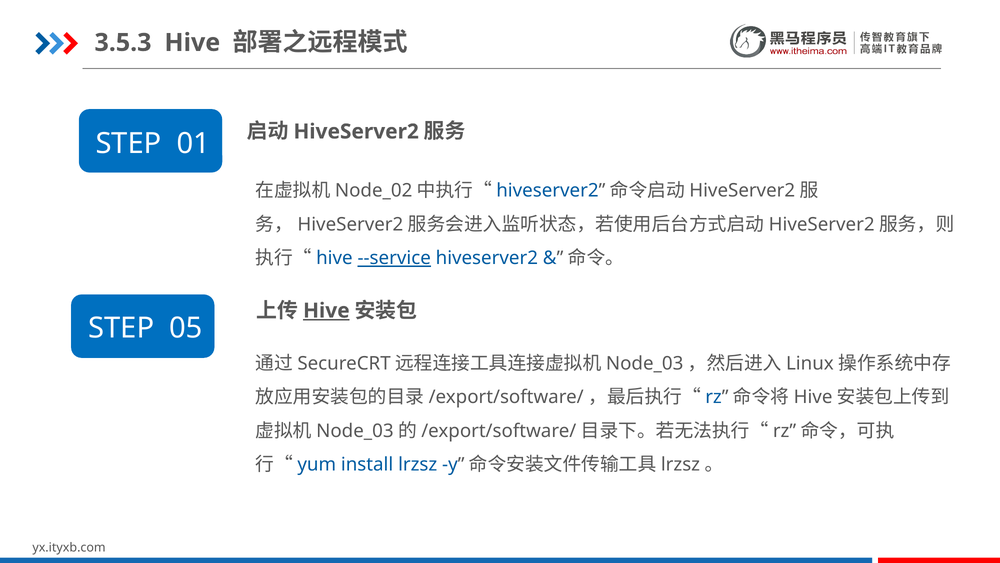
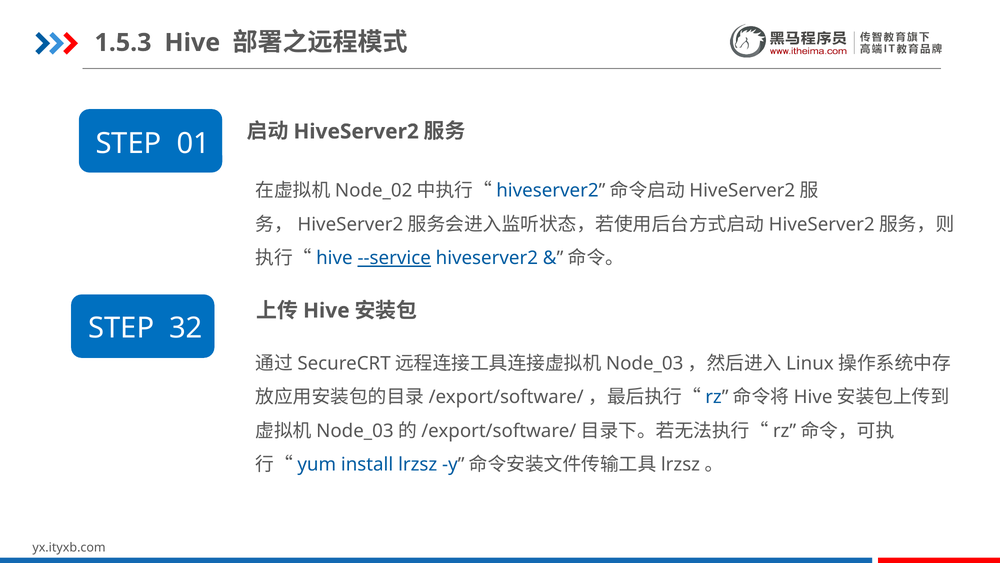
3.5.3: 3.5.3 -> 1.5.3
Hive at (326, 311) underline: present -> none
05: 05 -> 32
